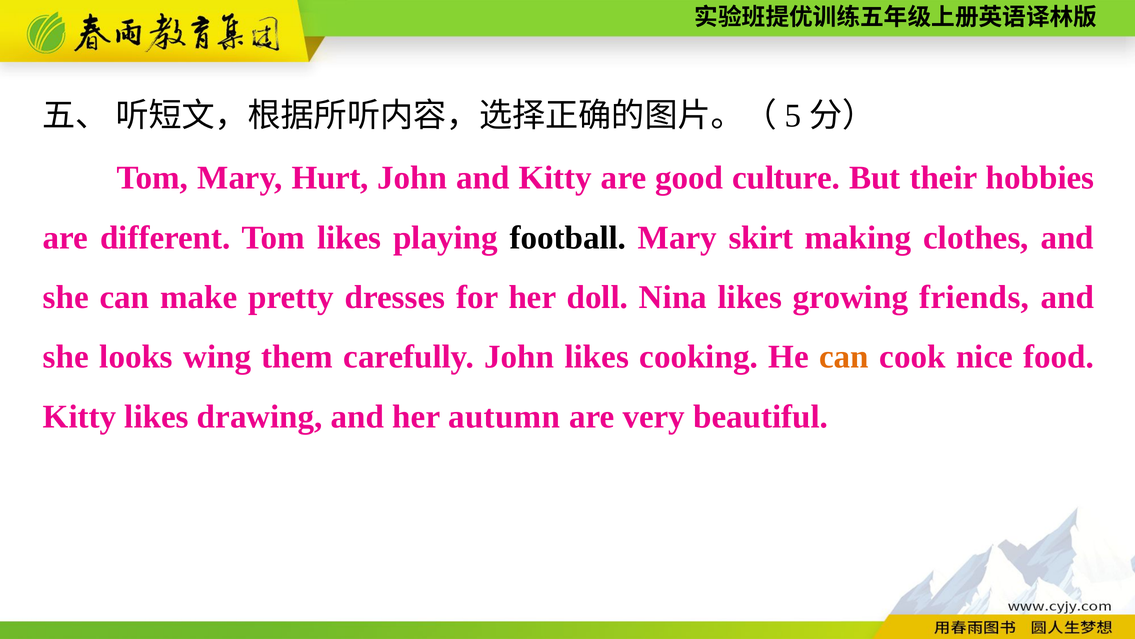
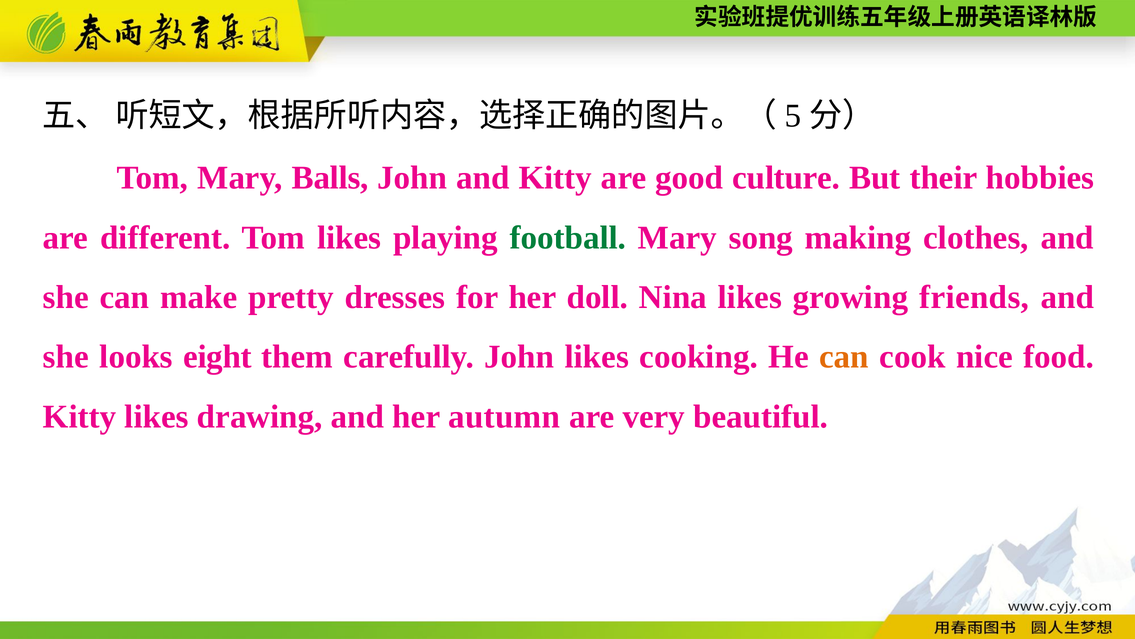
Hurt: Hurt -> Balls
football colour: black -> green
skirt: skirt -> song
wing: wing -> eight
